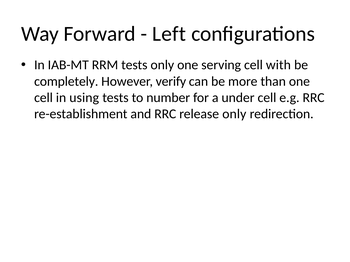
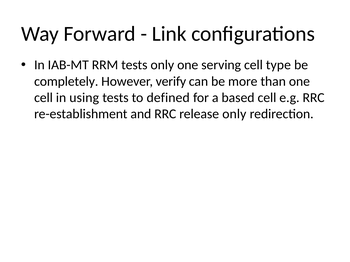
Left: Left -> Link
with: with -> type
number: number -> defined
under: under -> based
